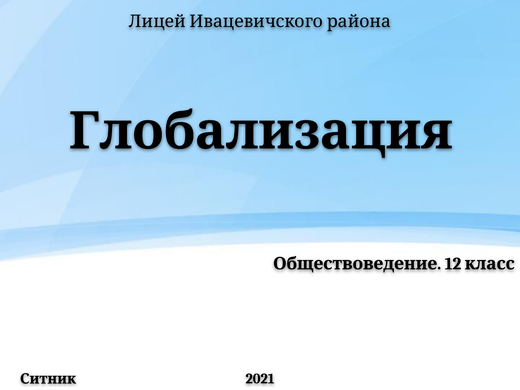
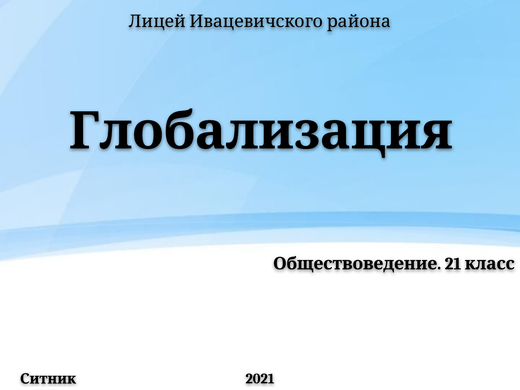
12: 12 -> 21
